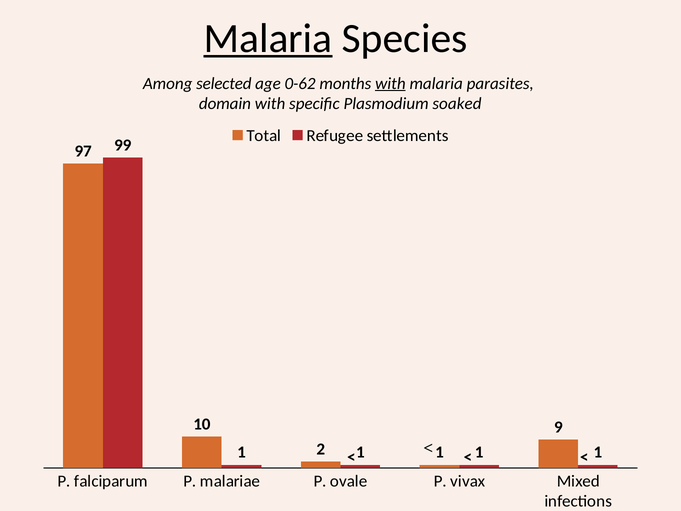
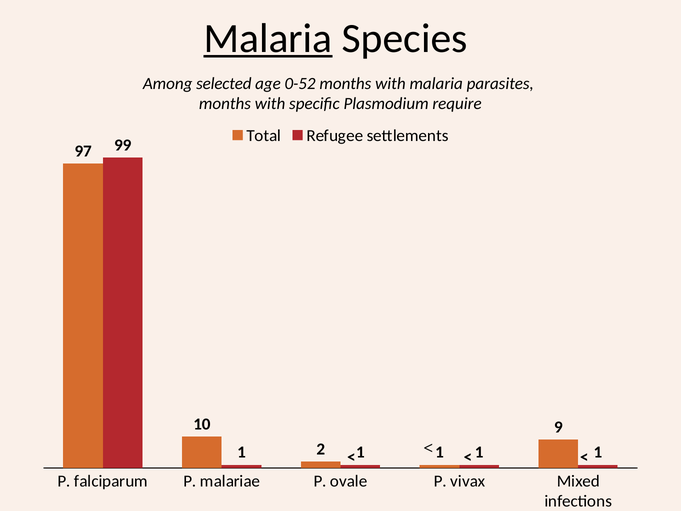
0-62: 0-62 -> 0-52
with at (390, 83) underline: present -> none
domain at (225, 104): domain -> months
soaked: soaked -> require
